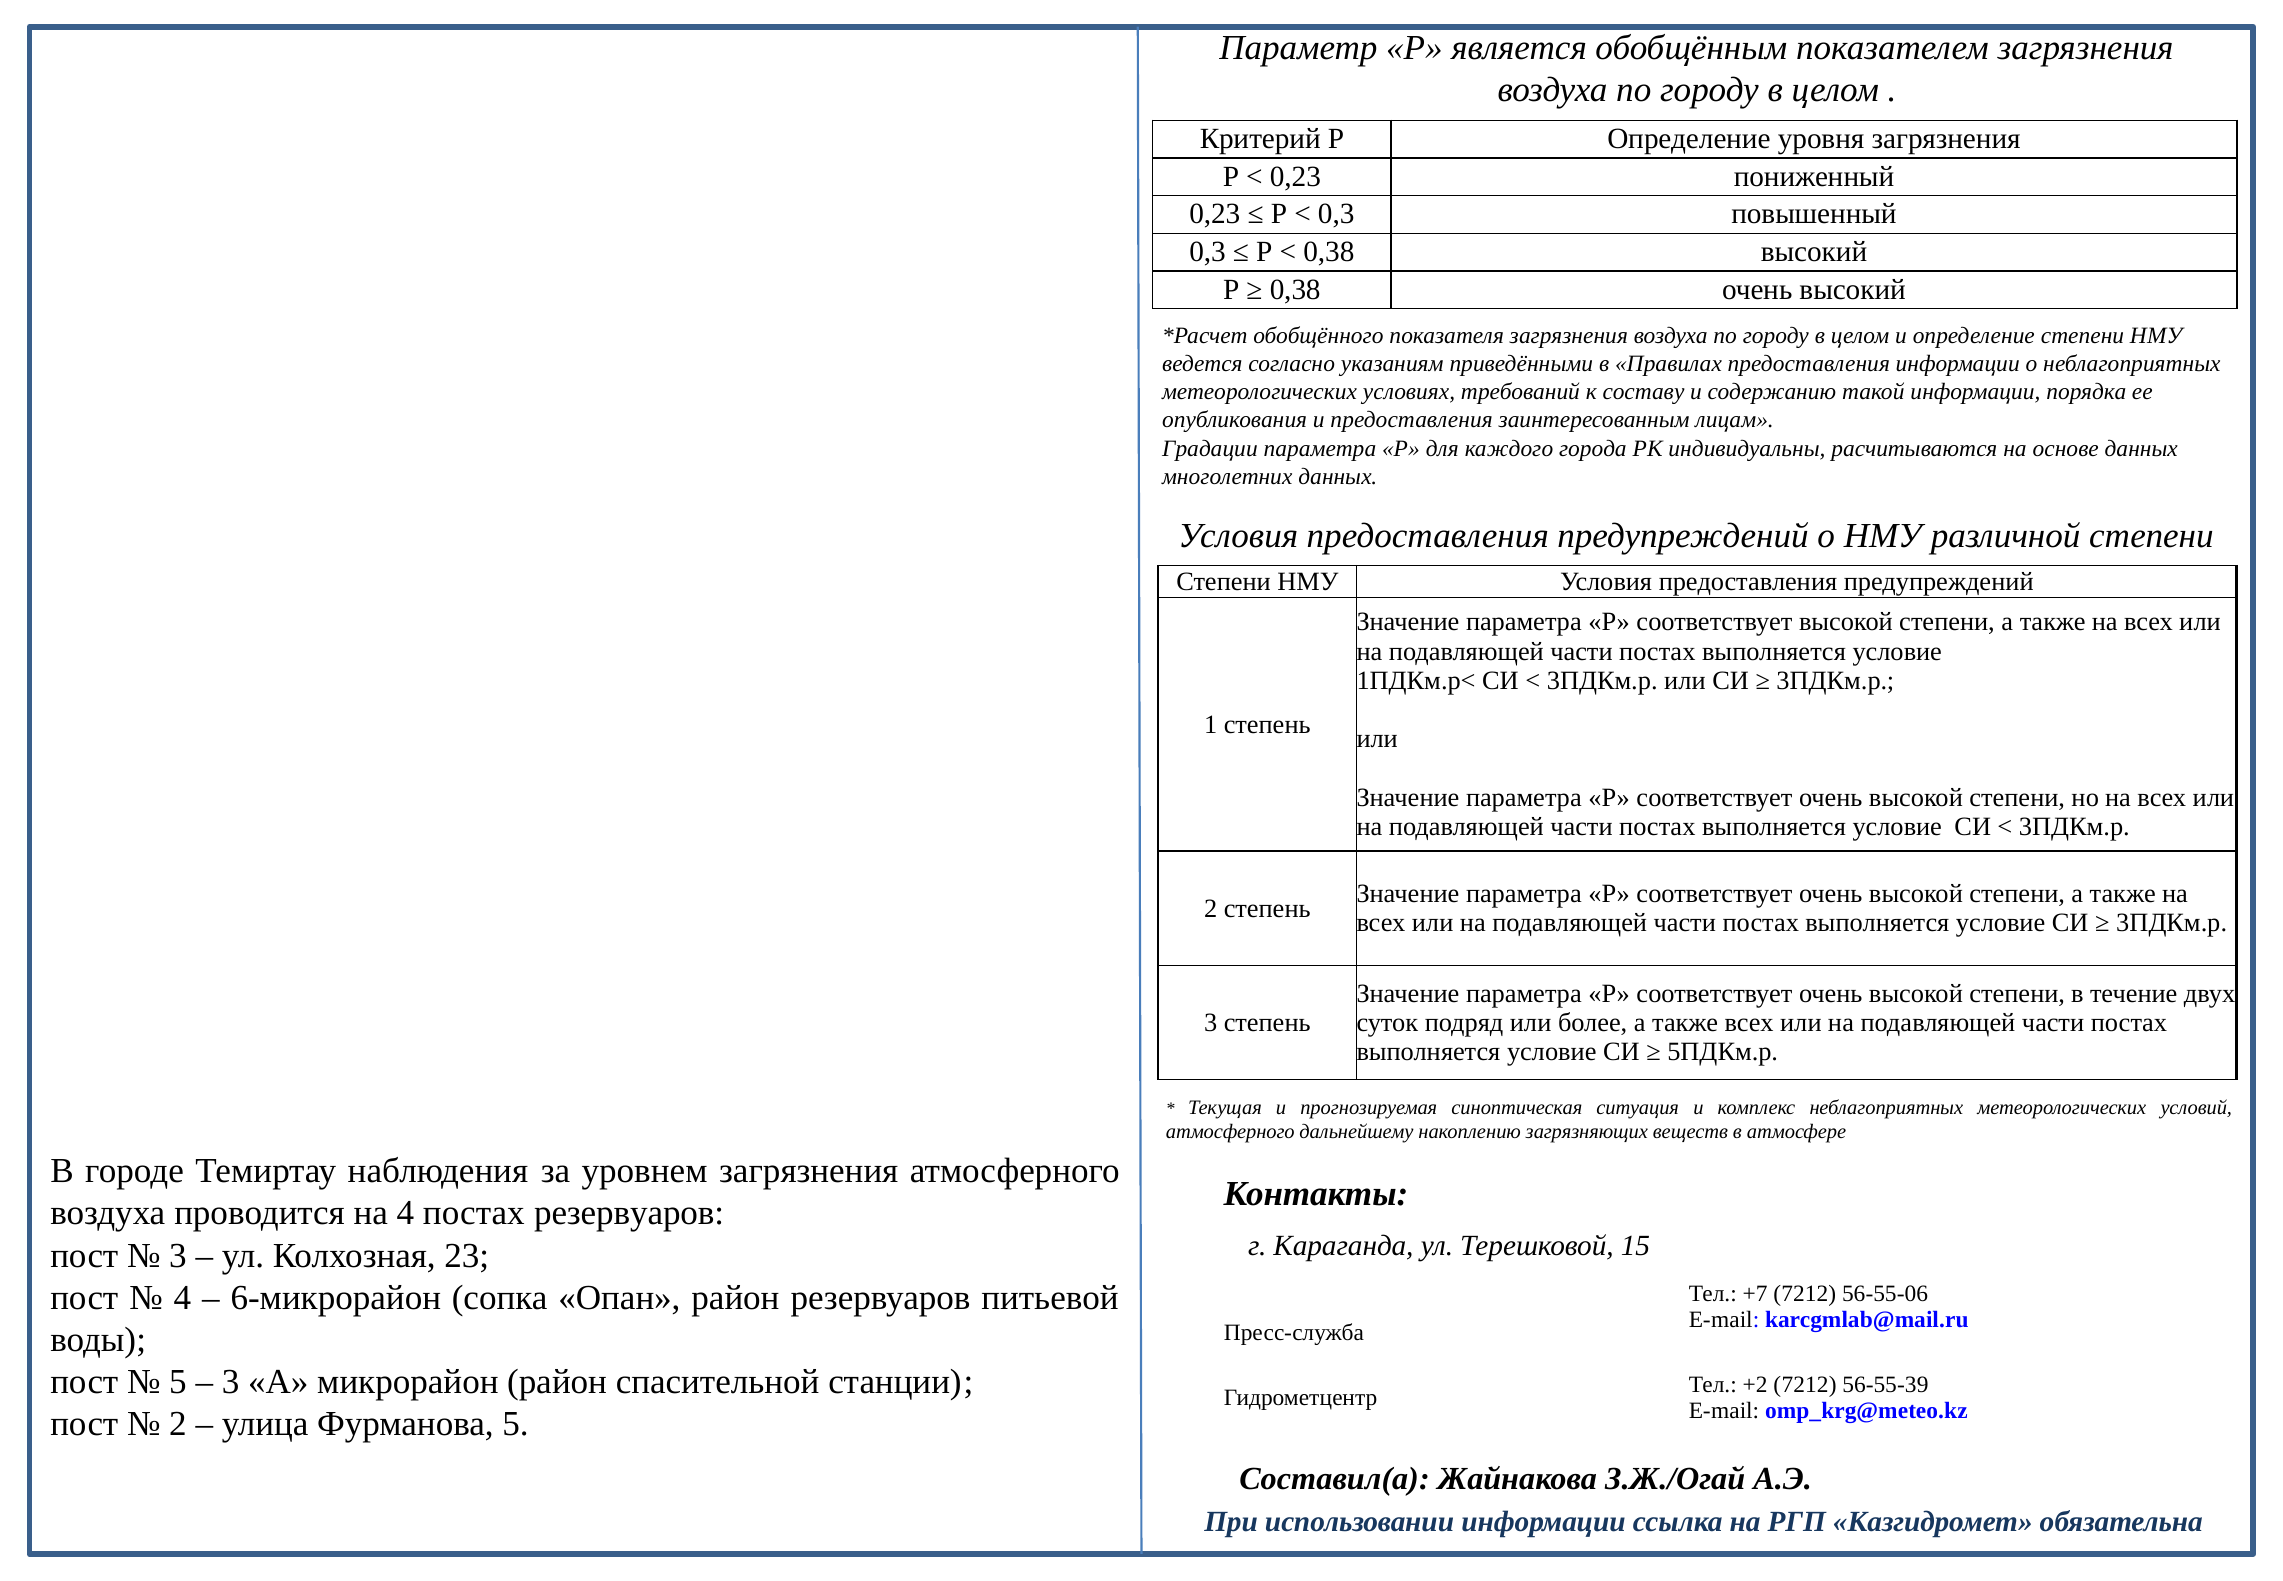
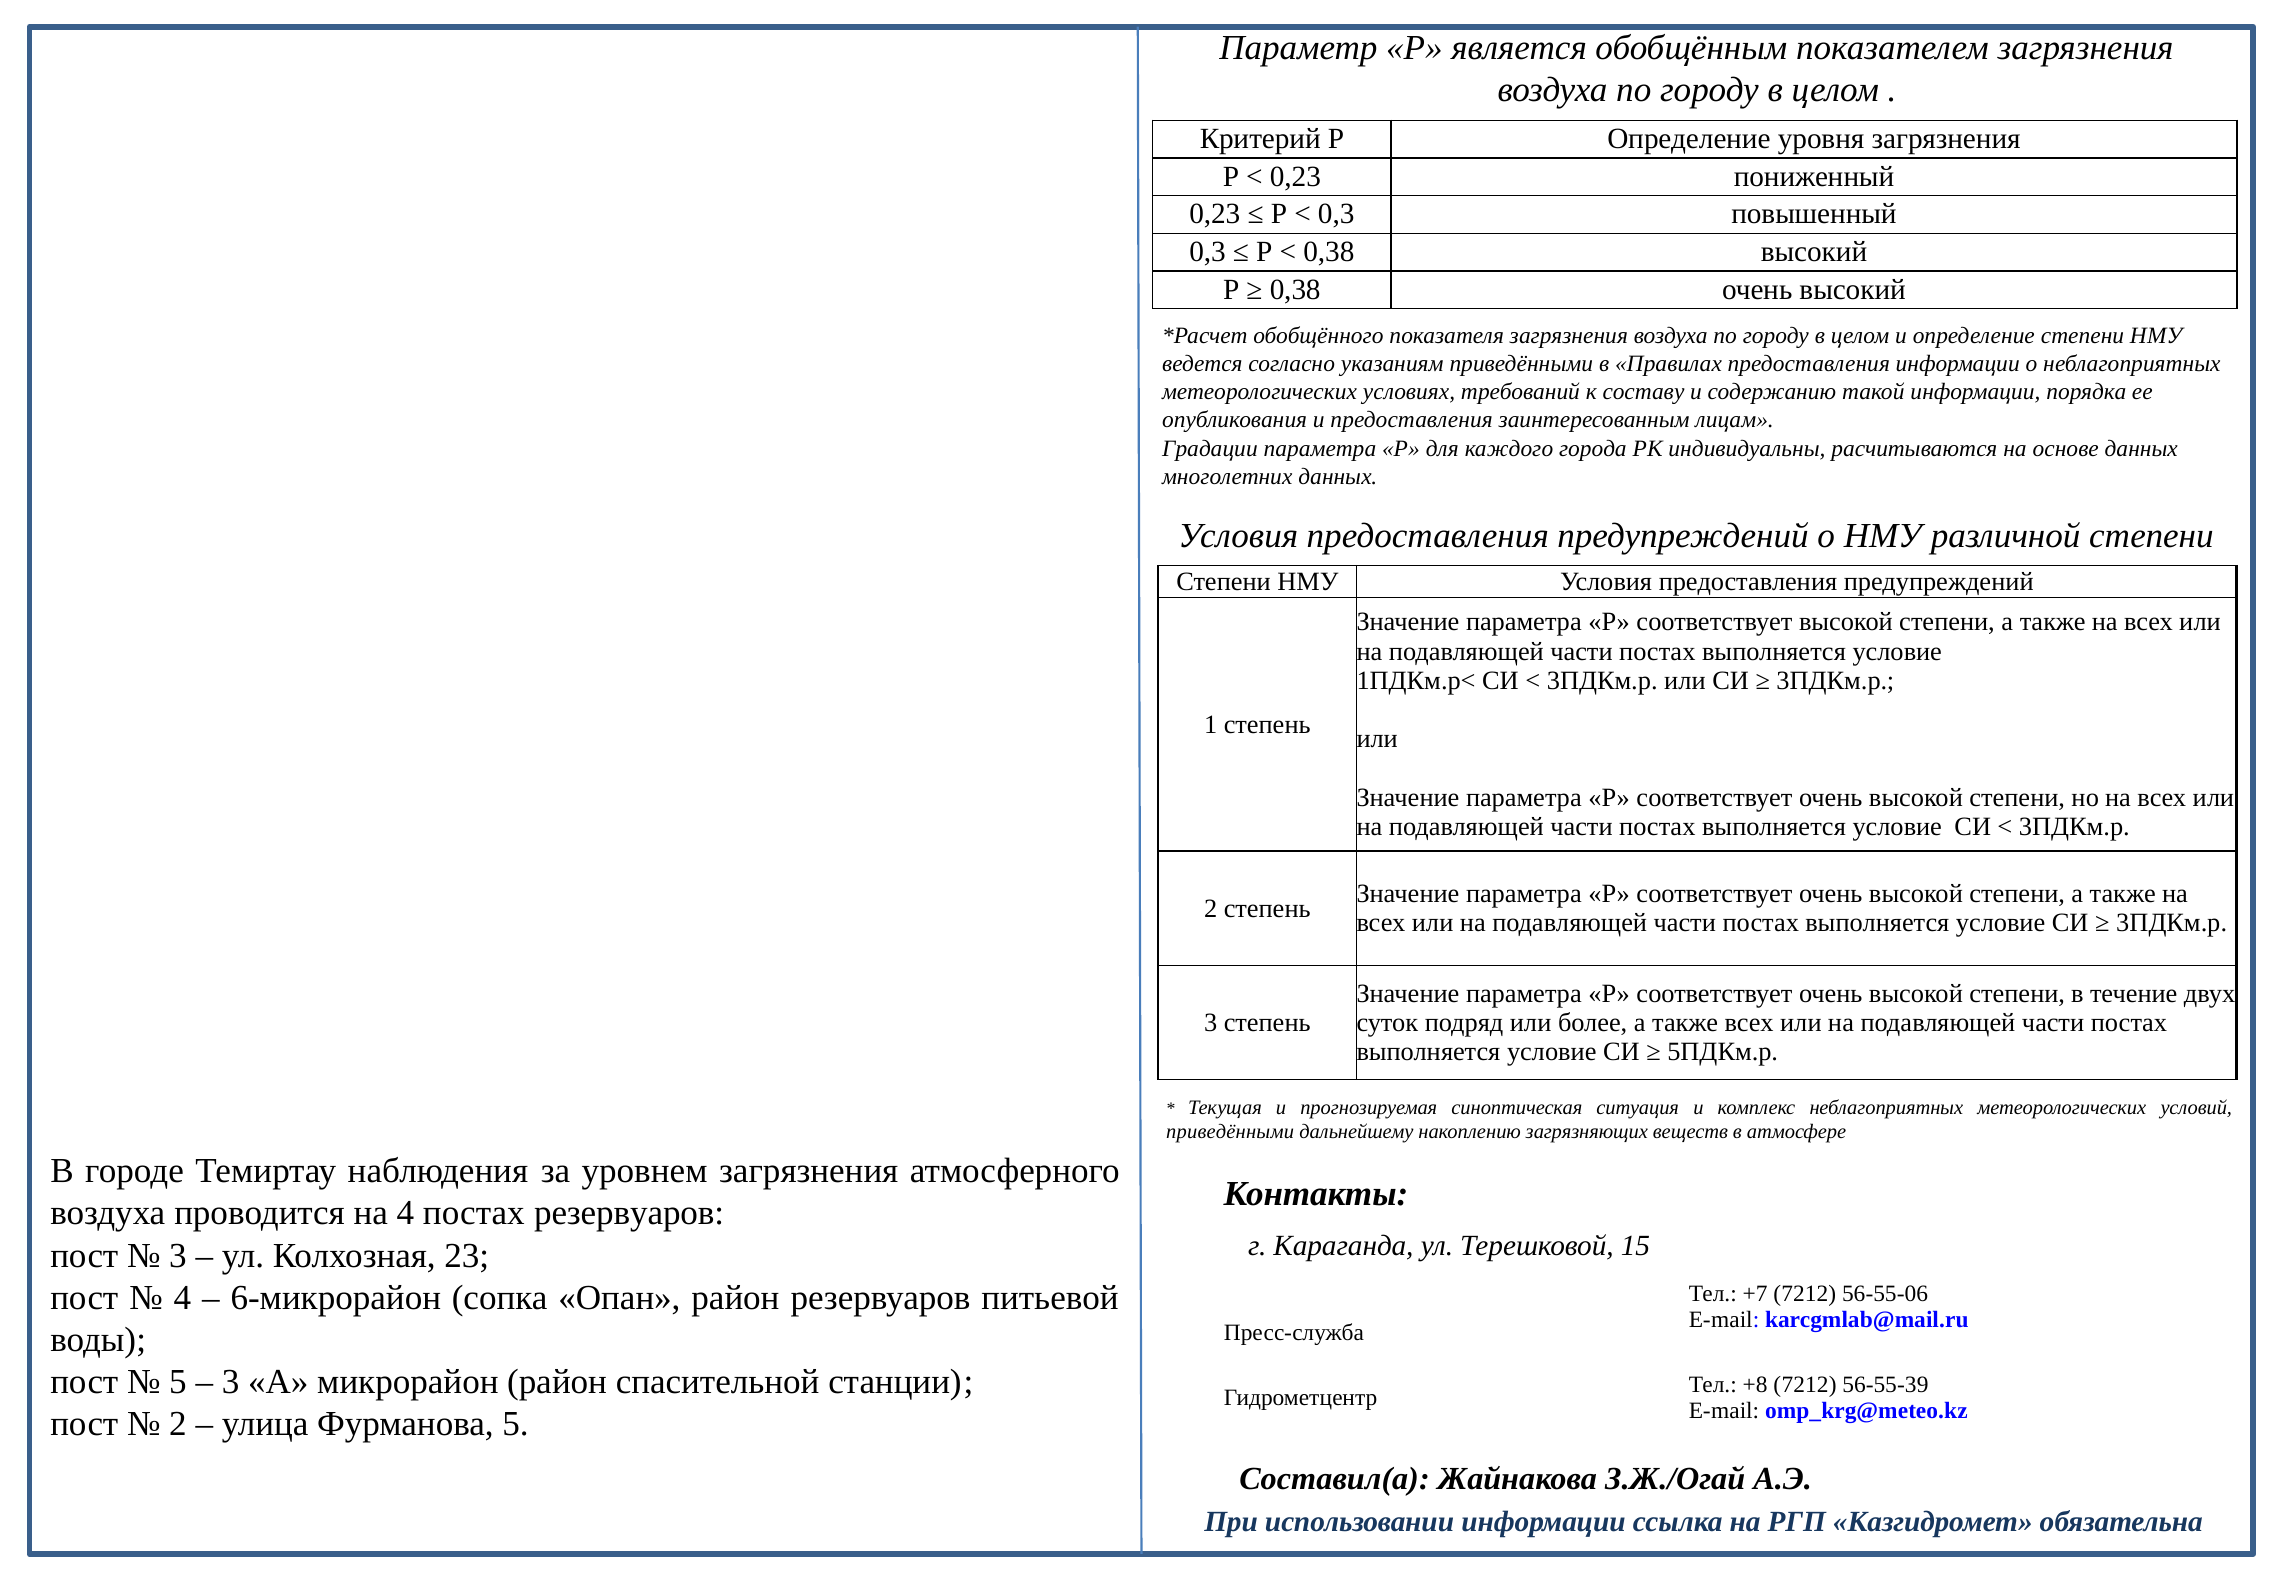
атмосферного at (1230, 1132): атмосферного -> приведёнными
+2: +2 -> +8
